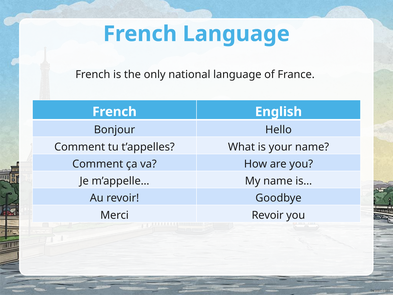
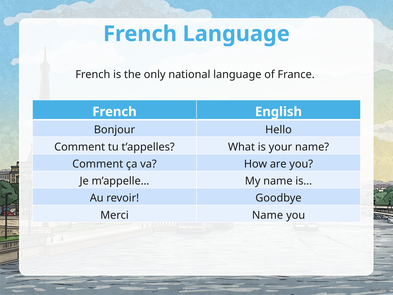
Merci Revoir: Revoir -> Name
